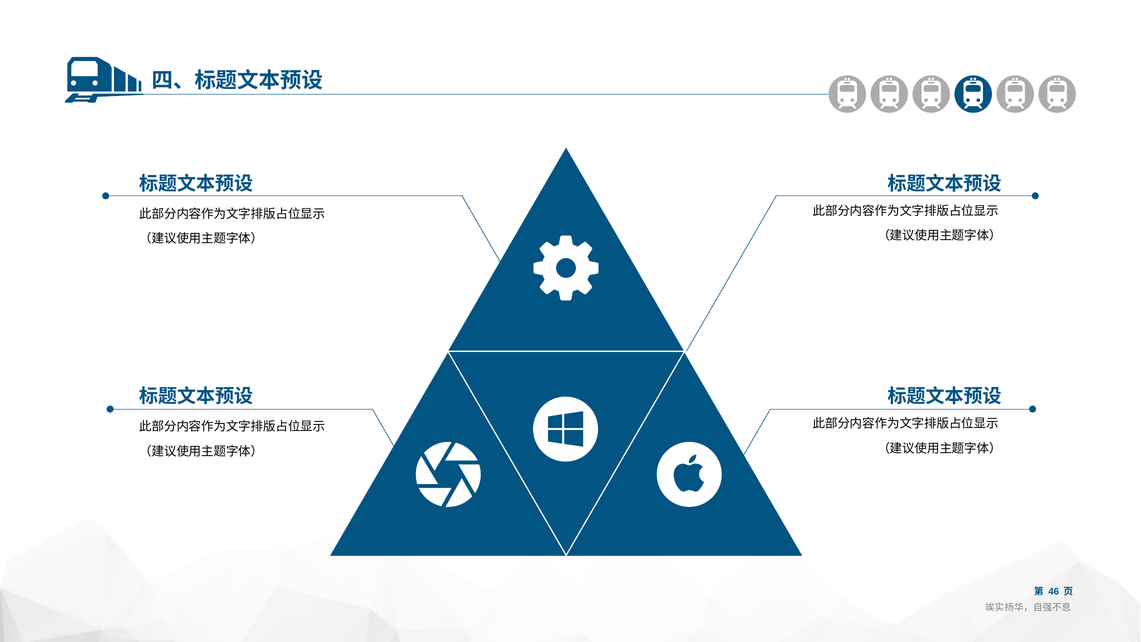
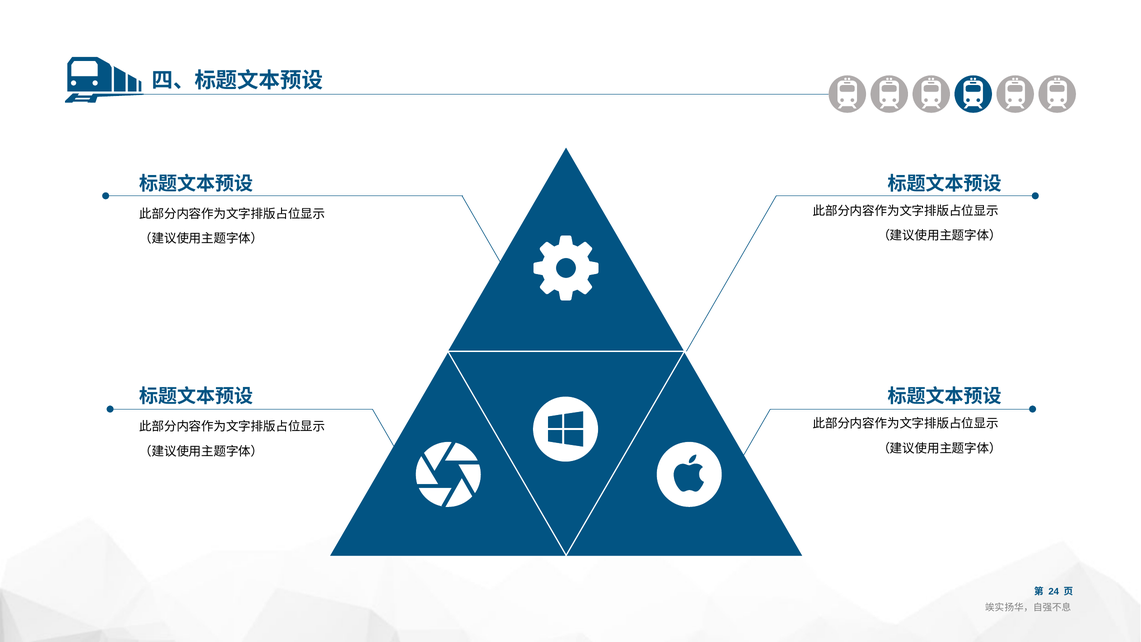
46: 46 -> 24
